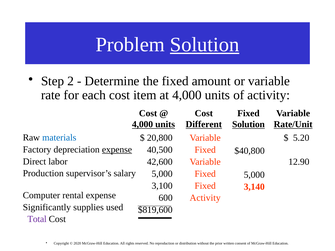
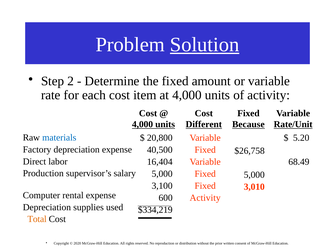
Solution at (248, 125): Solution -> Because
expense at (117, 150) underline: present -> none
$40,800: $40,800 -> $26,758
42,600: 42,600 -> 16,404
12.90: 12.90 -> 68.49
3,140: 3,140 -> 3,010
Significantly at (47, 207): Significantly -> Depreciation
$819,600: $819,600 -> $334,219
Total colour: purple -> orange
